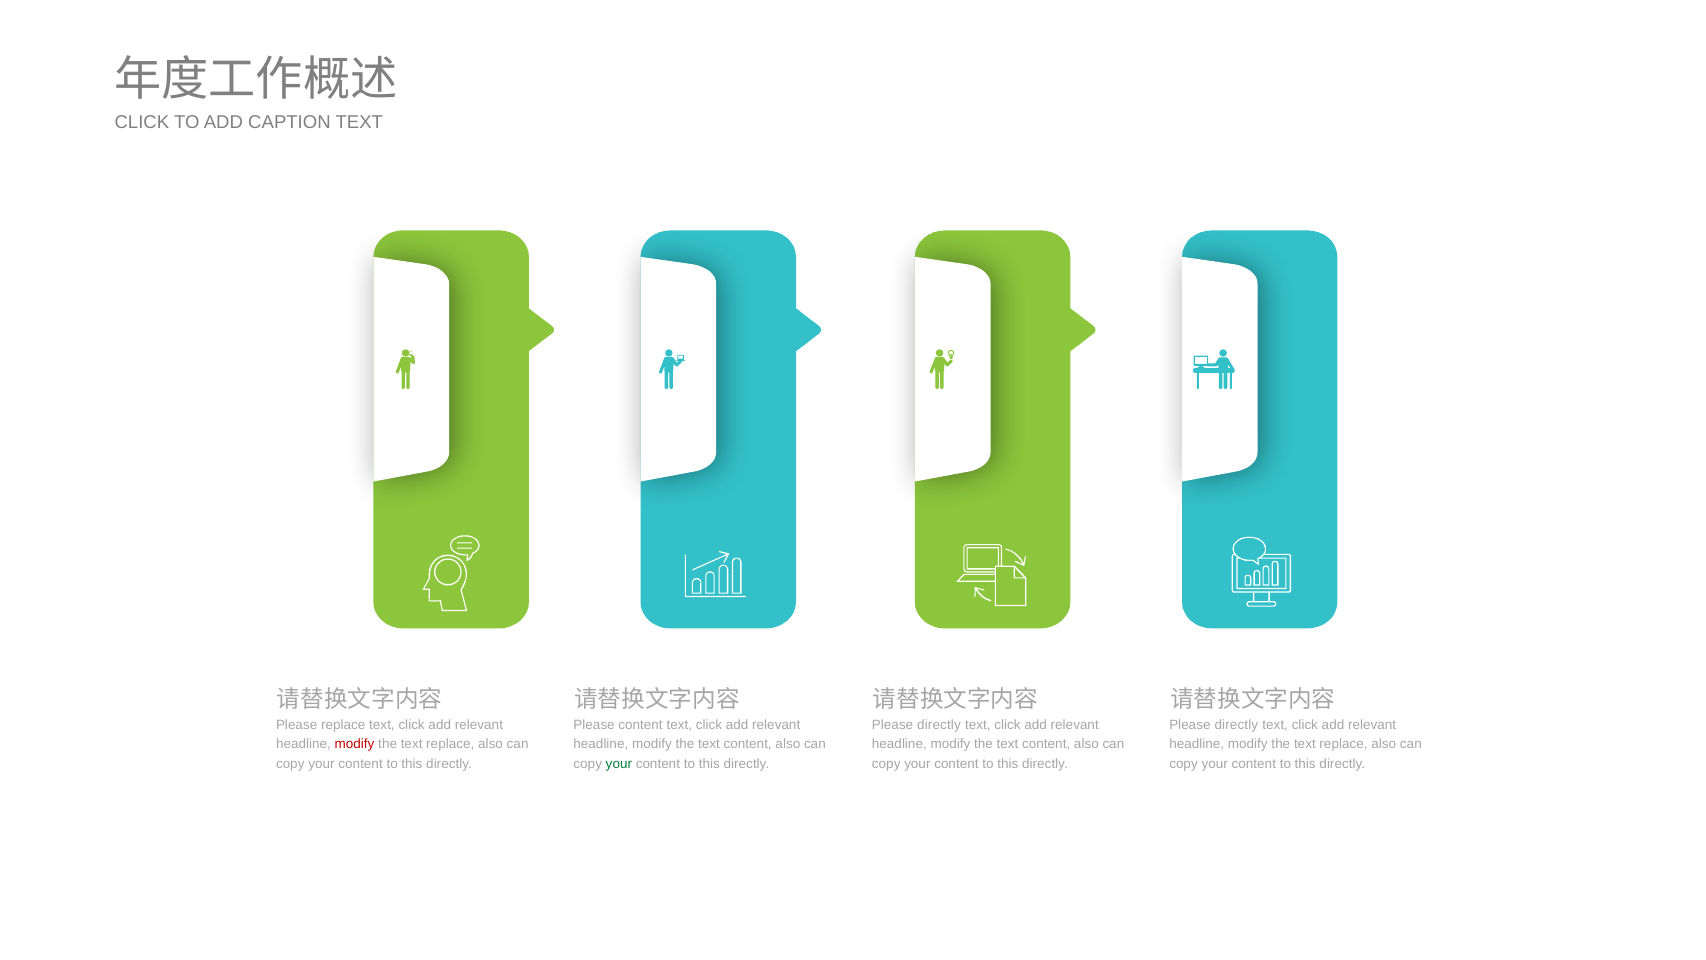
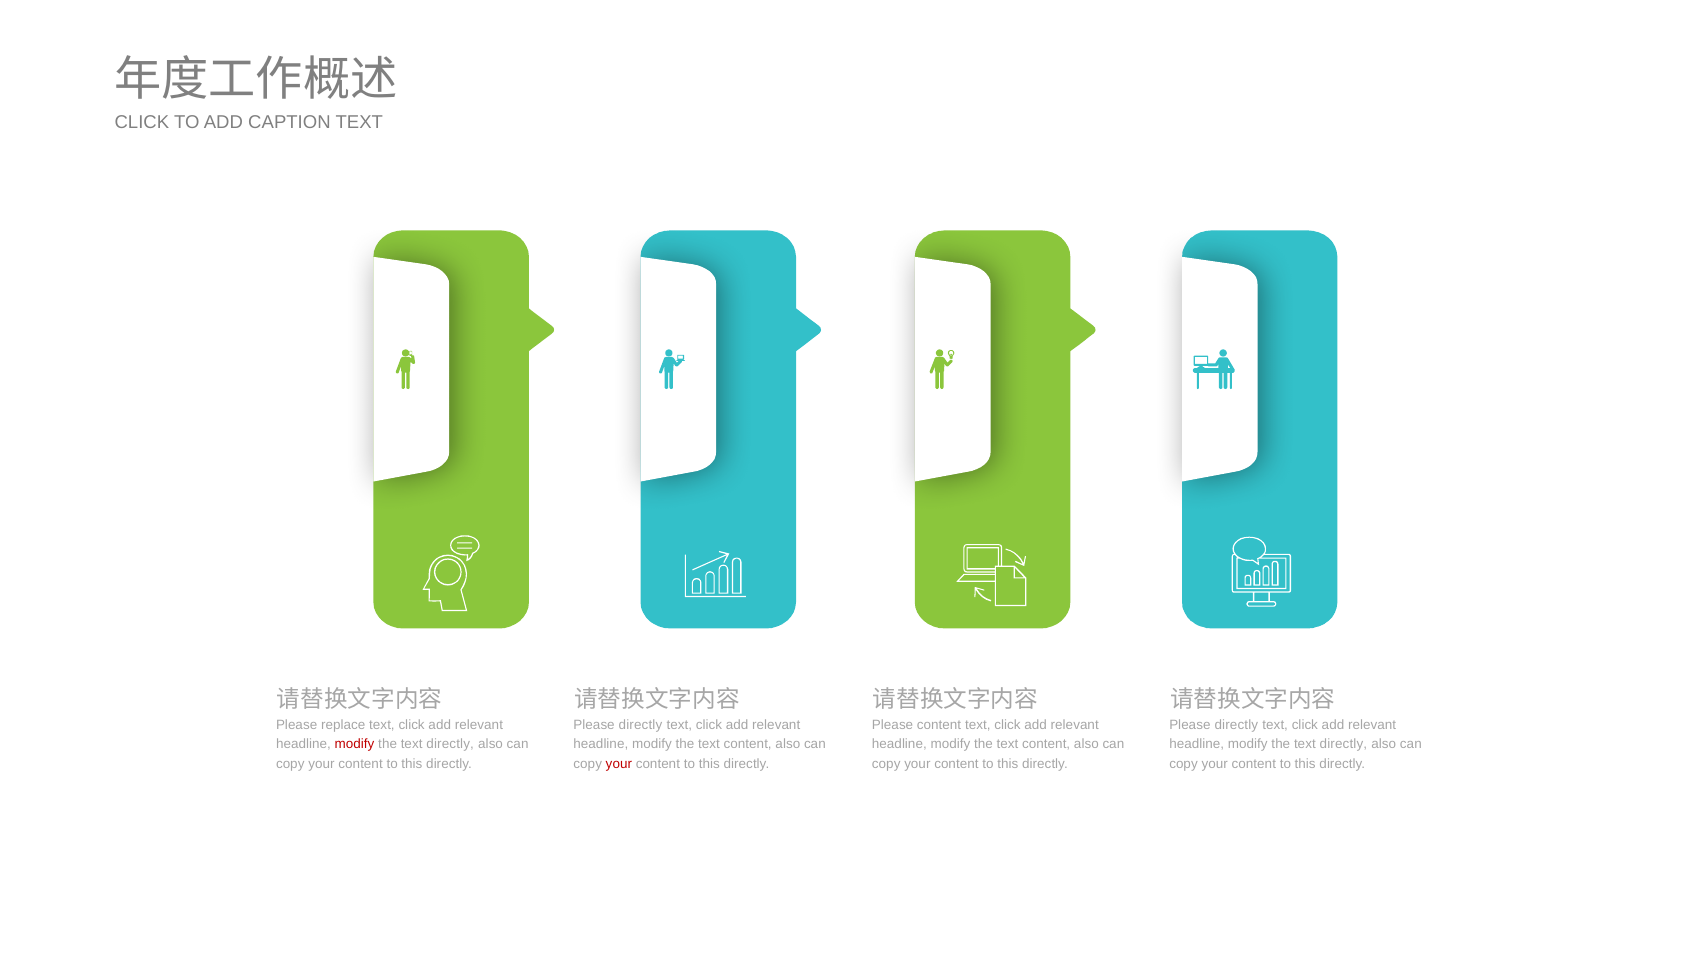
content at (641, 725): content -> directly
directly at (939, 725): directly -> content
replace at (450, 744): replace -> directly
replace at (1344, 744): replace -> directly
your at (619, 763) colour: green -> red
